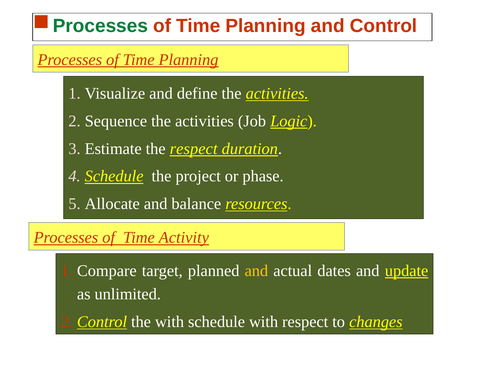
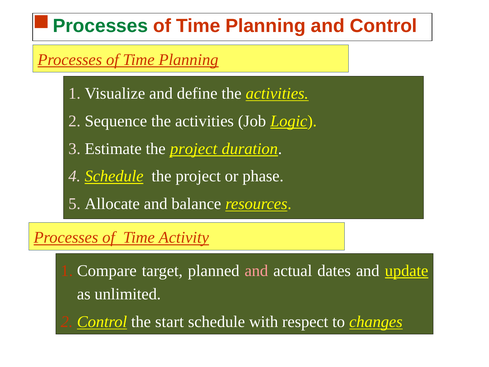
respect at (194, 149): respect -> project
and at (256, 271) colour: yellow -> pink
the with: with -> start
